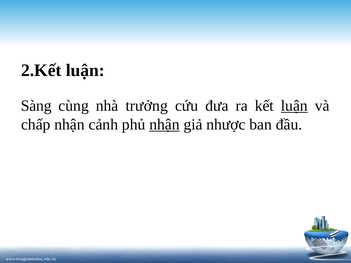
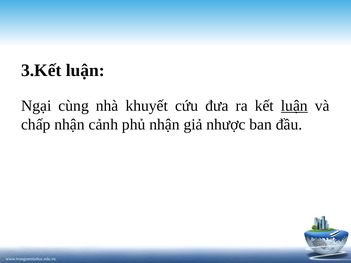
2.Kết: 2.Kết -> 3.Kết
Sàng: Sàng -> Ngại
trưởng: trưởng -> khuyết
nhận at (164, 125) underline: present -> none
